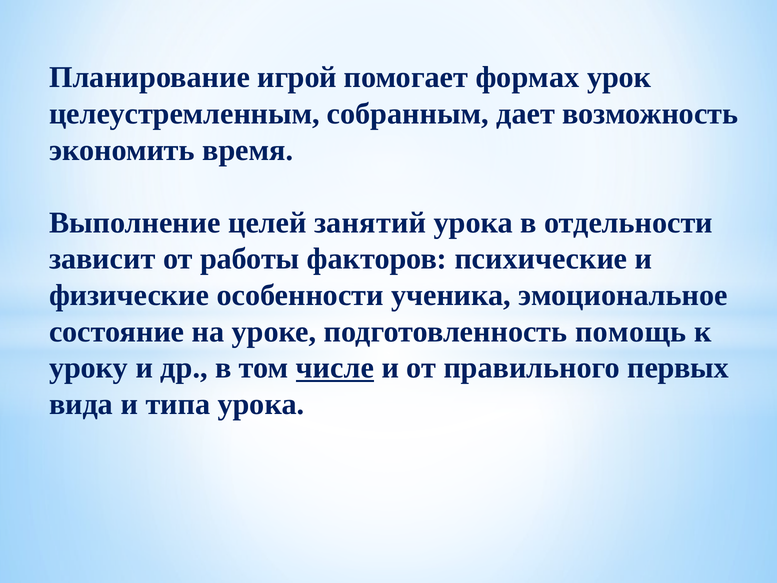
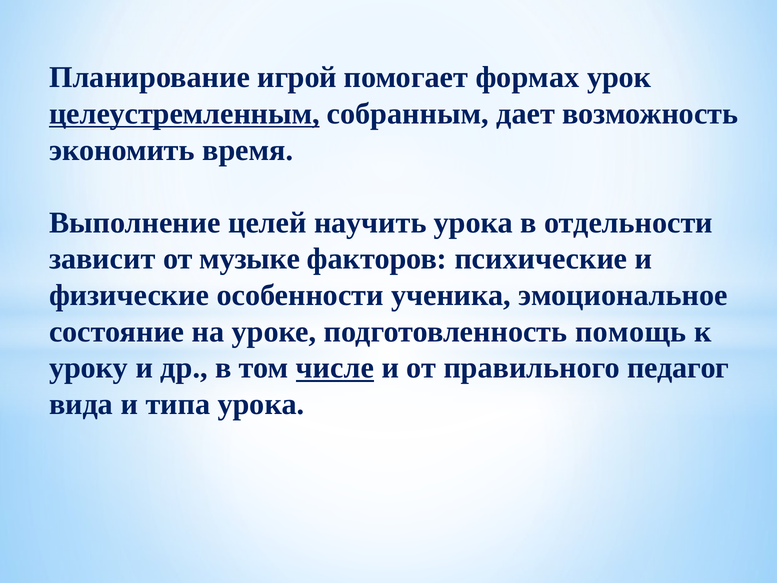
целеустремленным underline: none -> present
занятий: занятий -> научить
работы: работы -> музыке
первых: первых -> педагог
